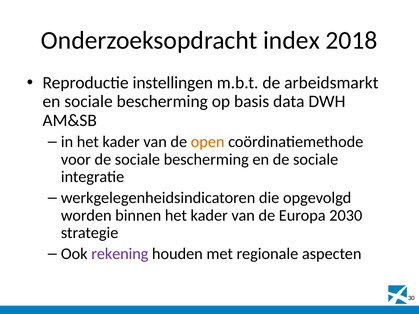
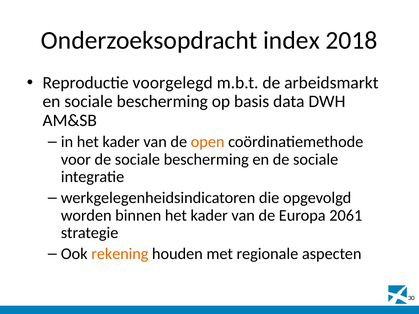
instellingen: instellingen -> voorgelegd
2030: 2030 -> 2061
rekening colour: purple -> orange
